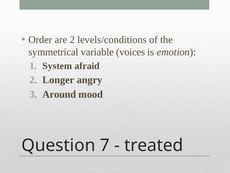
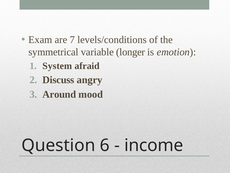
Order: Order -> Exam
are 2: 2 -> 7
voices: voices -> longer
Longer: Longer -> Discuss
7: 7 -> 6
treated: treated -> income
